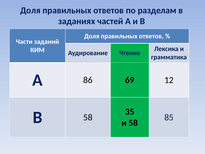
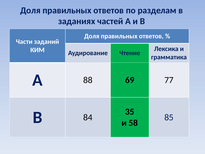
86: 86 -> 88
12: 12 -> 77
В 58: 58 -> 84
